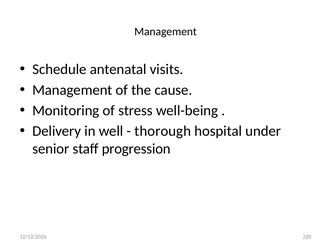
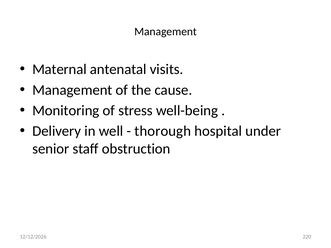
Schedule: Schedule -> Maternal
progression: progression -> obstruction
